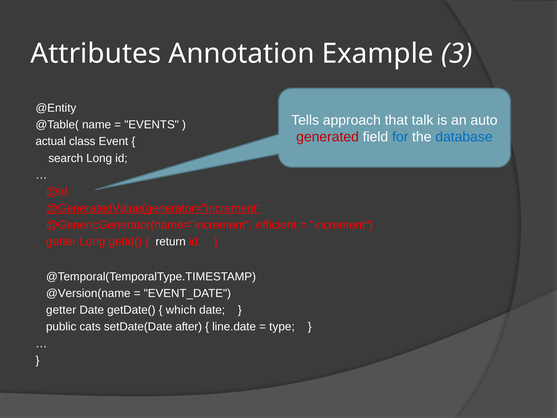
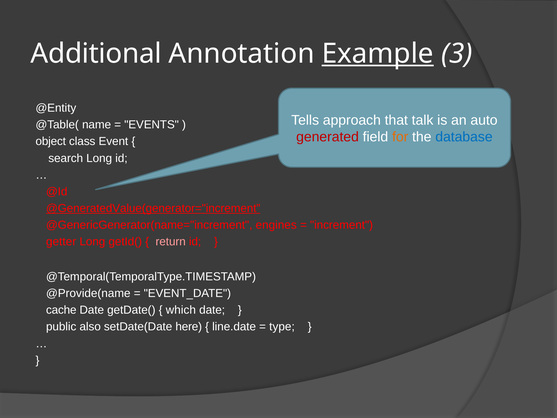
Attributes: Attributes -> Additional
Example underline: none -> present
for colour: blue -> orange
actual: actual -> object
efficient: efficient -> engines
return colour: white -> pink
@Version(name: @Version(name -> @Provide(name
getter at (61, 310): getter -> cache
cats: cats -> also
after: after -> here
